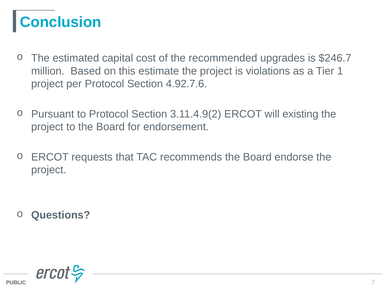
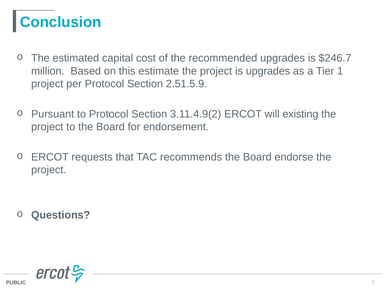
is violations: violations -> upgrades
4.92.7.6: 4.92.7.6 -> 2.51.5.9
